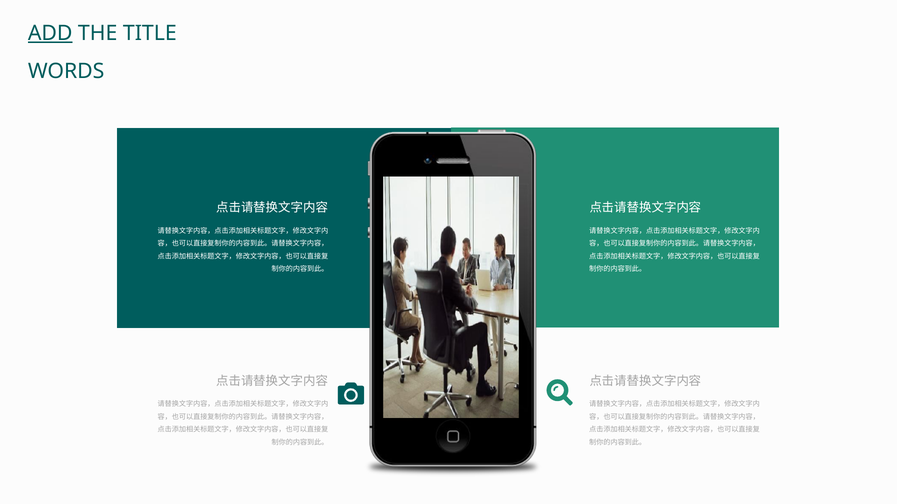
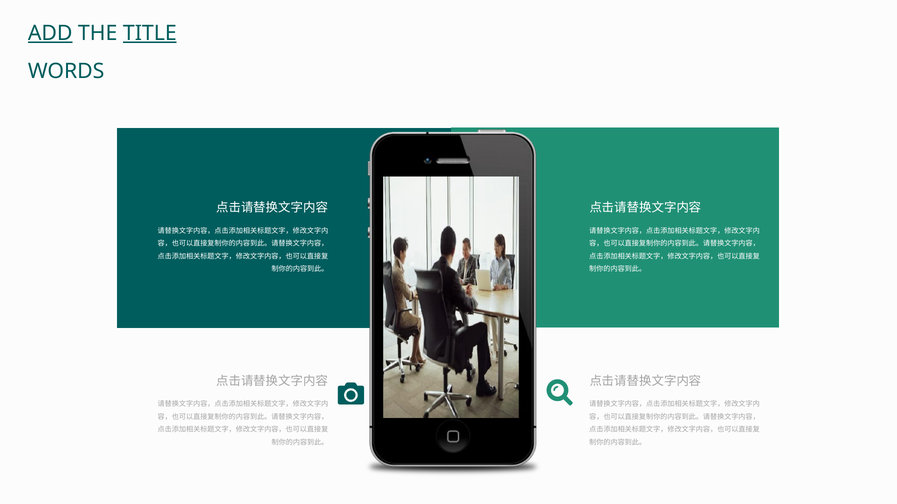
TITLE underline: none -> present
